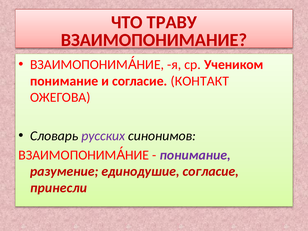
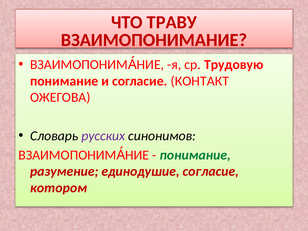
Учеником: Учеником -> Трудовую
понимание at (195, 155) colour: purple -> green
принесли: принесли -> котором
